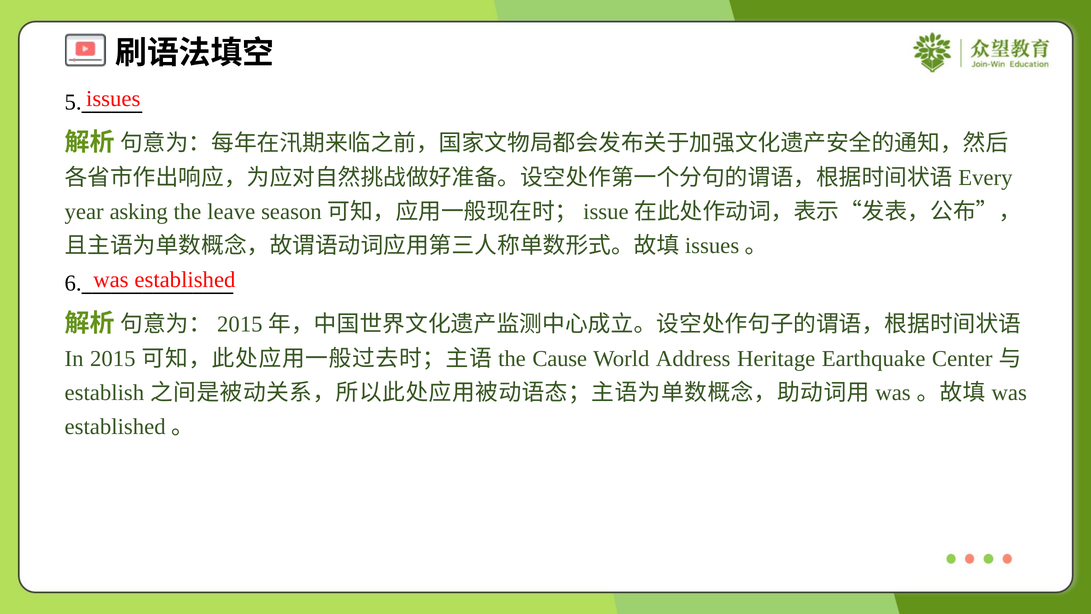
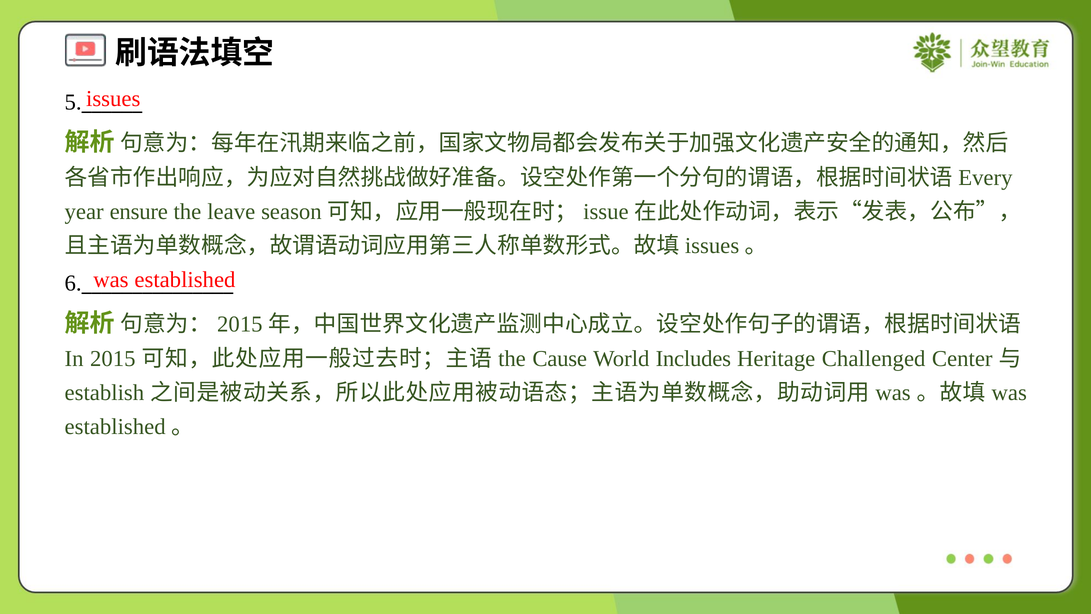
asking: asking -> ensure
Address: Address -> Includes
Earthquake: Earthquake -> Challenged
